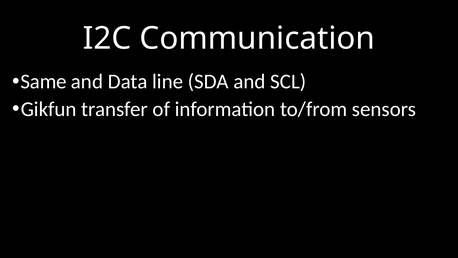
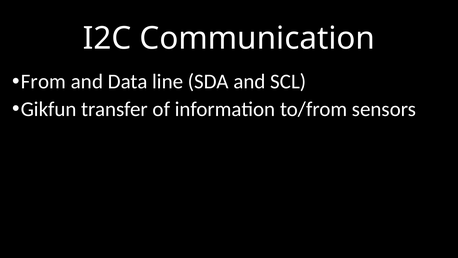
Same: Same -> From
